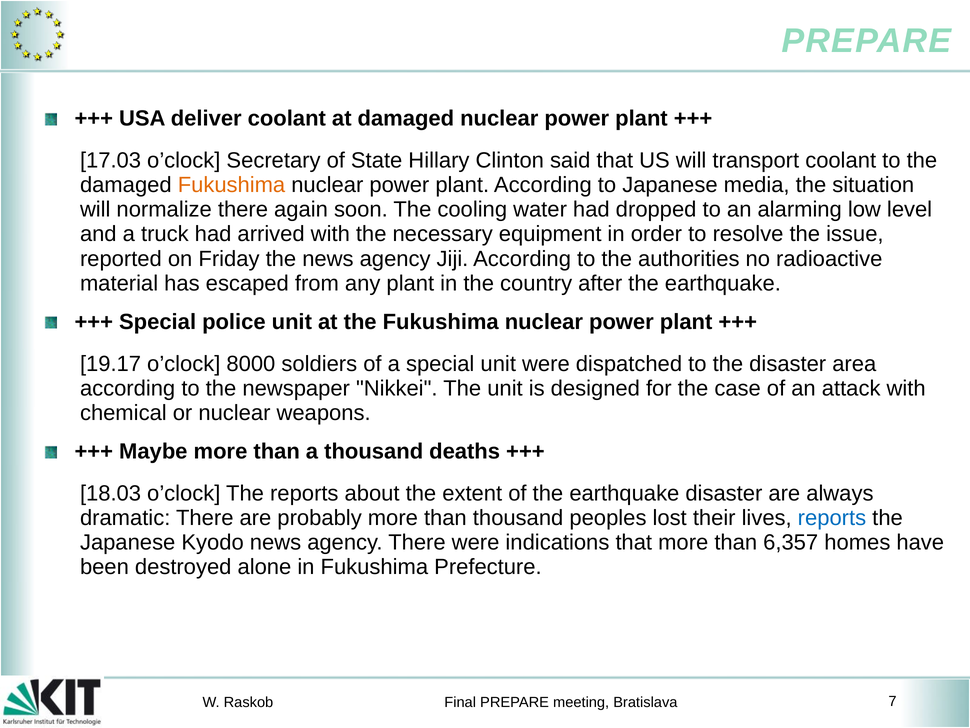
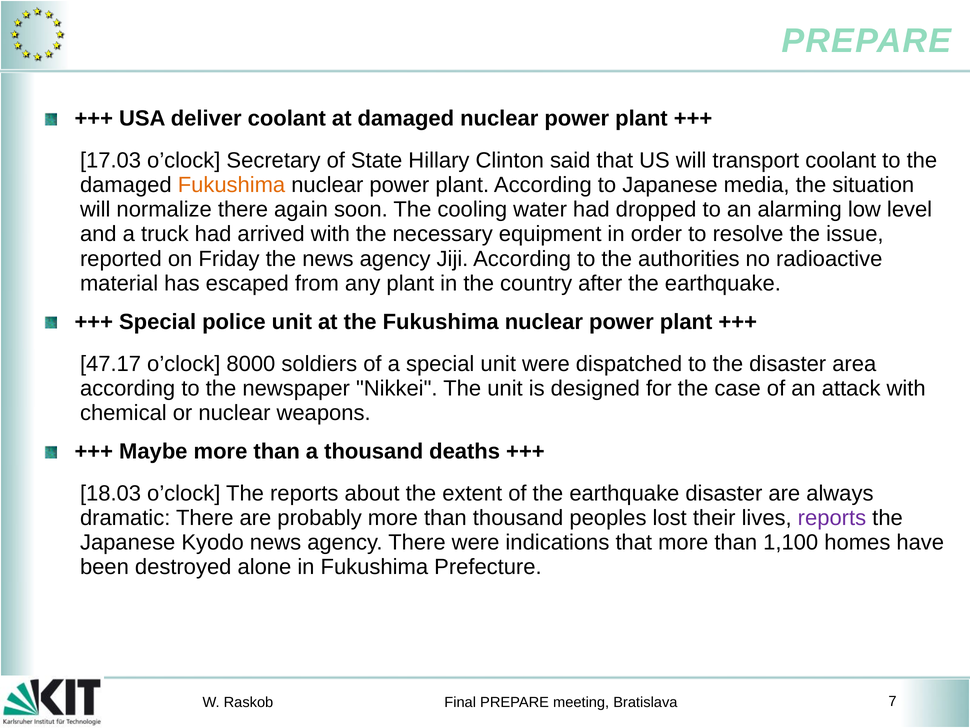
19.17: 19.17 -> 47.17
reports at (832, 518) colour: blue -> purple
6,357: 6,357 -> 1,100
